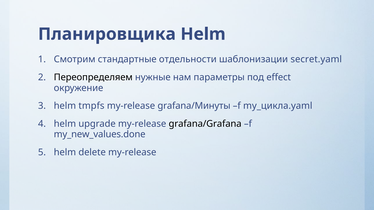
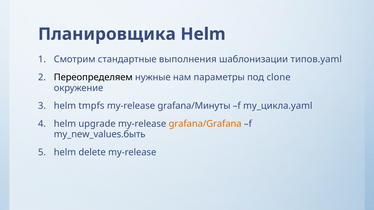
отдельности: отдельности -> выполнения
secret.yaml: secret.yaml -> типов.yaml
effect: effect -> clone
grafana/Grafana colour: black -> orange
my_new_values.done: my_new_values.done -> my_new_values.быть
